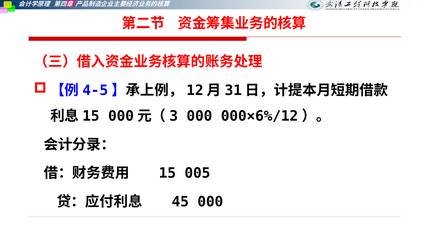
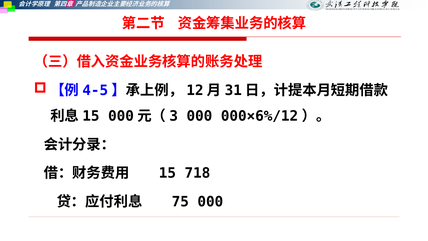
005: 005 -> 718
45: 45 -> 75
